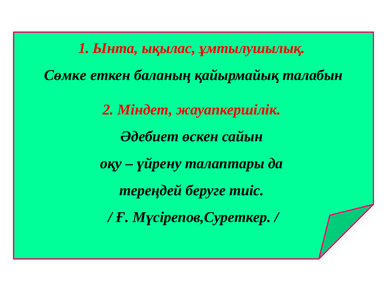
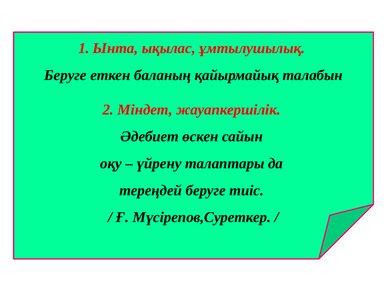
Сөмке at (65, 75): Сөмке -> Беруге
